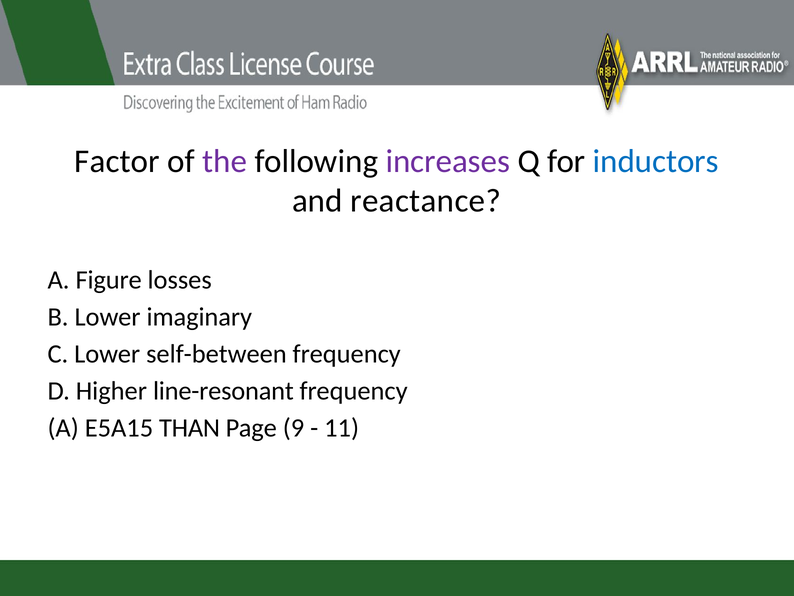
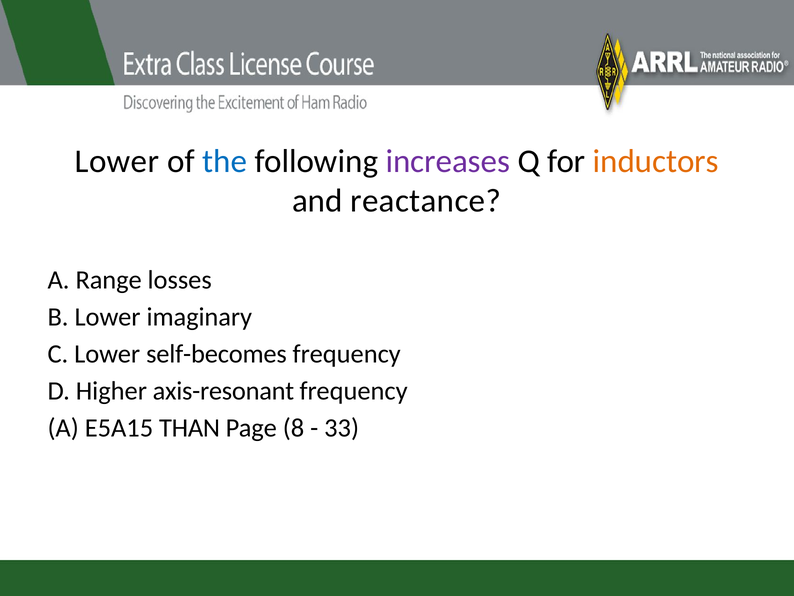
Factor at (117, 161): Factor -> Lower
the colour: purple -> blue
inductors colour: blue -> orange
Figure: Figure -> Range
self-between: self-between -> self-becomes
line-resonant: line-resonant -> axis-resonant
9: 9 -> 8
11: 11 -> 33
